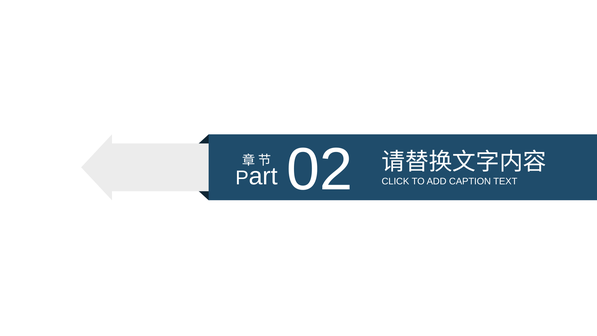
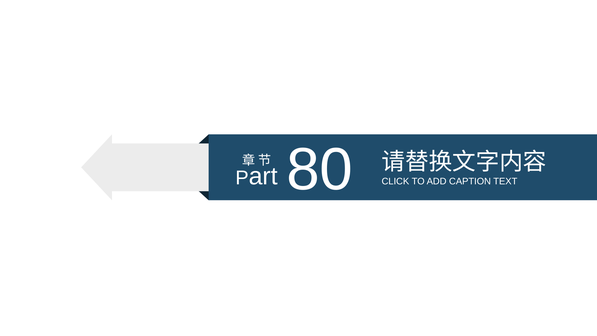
02: 02 -> 80
